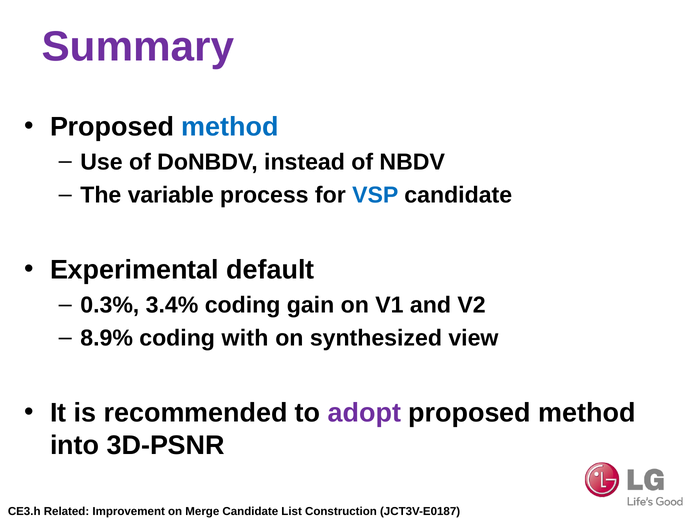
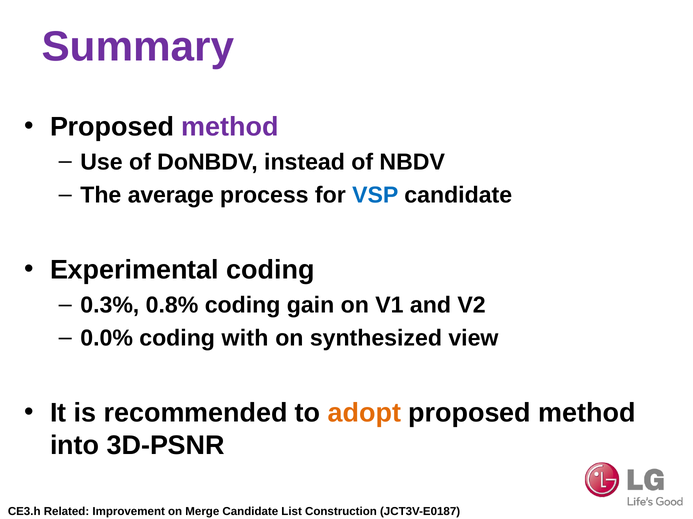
method at (230, 127) colour: blue -> purple
variable: variable -> average
Experimental default: default -> coding
3.4%: 3.4% -> 0.8%
8.9%: 8.9% -> 0.0%
adopt colour: purple -> orange
